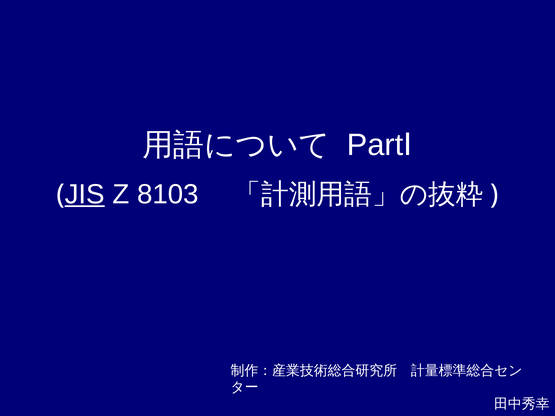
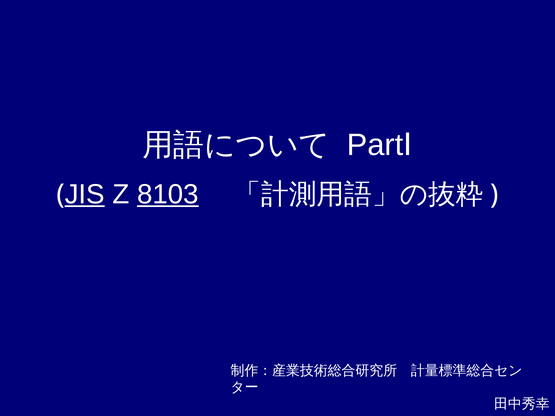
8103 underline: none -> present
